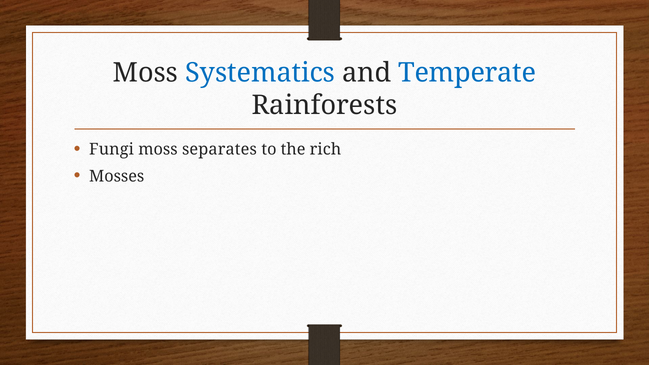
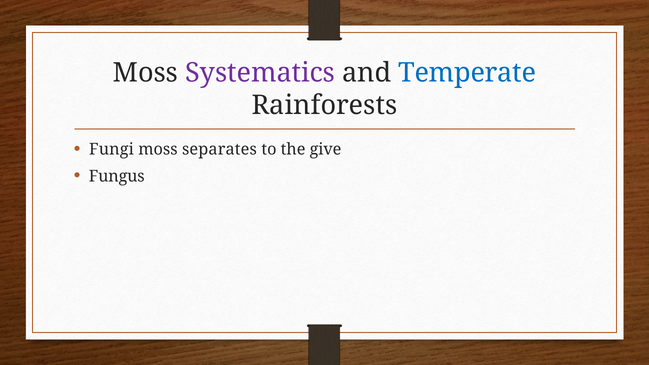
Systematics colour: blue -> purple
rich: rich -> give
Mosses: Mosses -> Fungus
